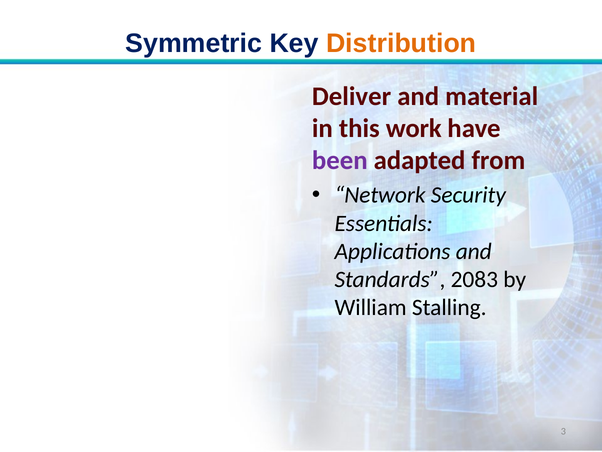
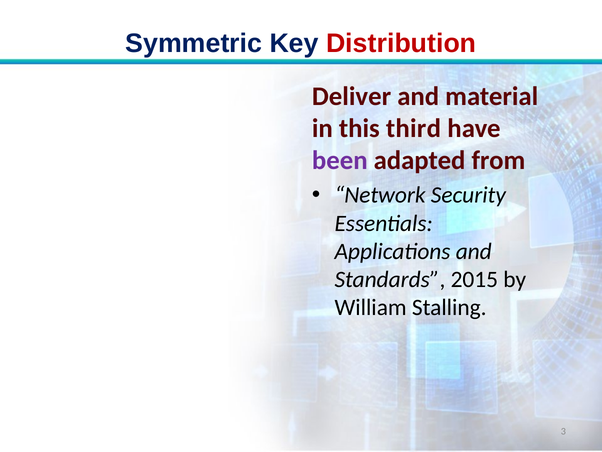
Distribution colour: orange -> red
work: work -> third
2083: 2083 -> 2015
